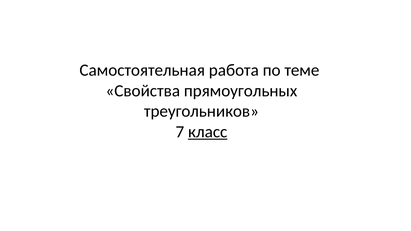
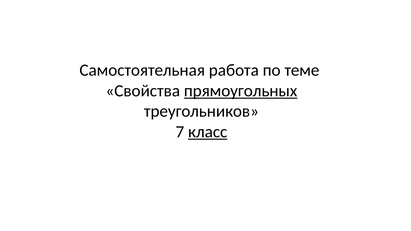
прямоугольных underline: none -> present
